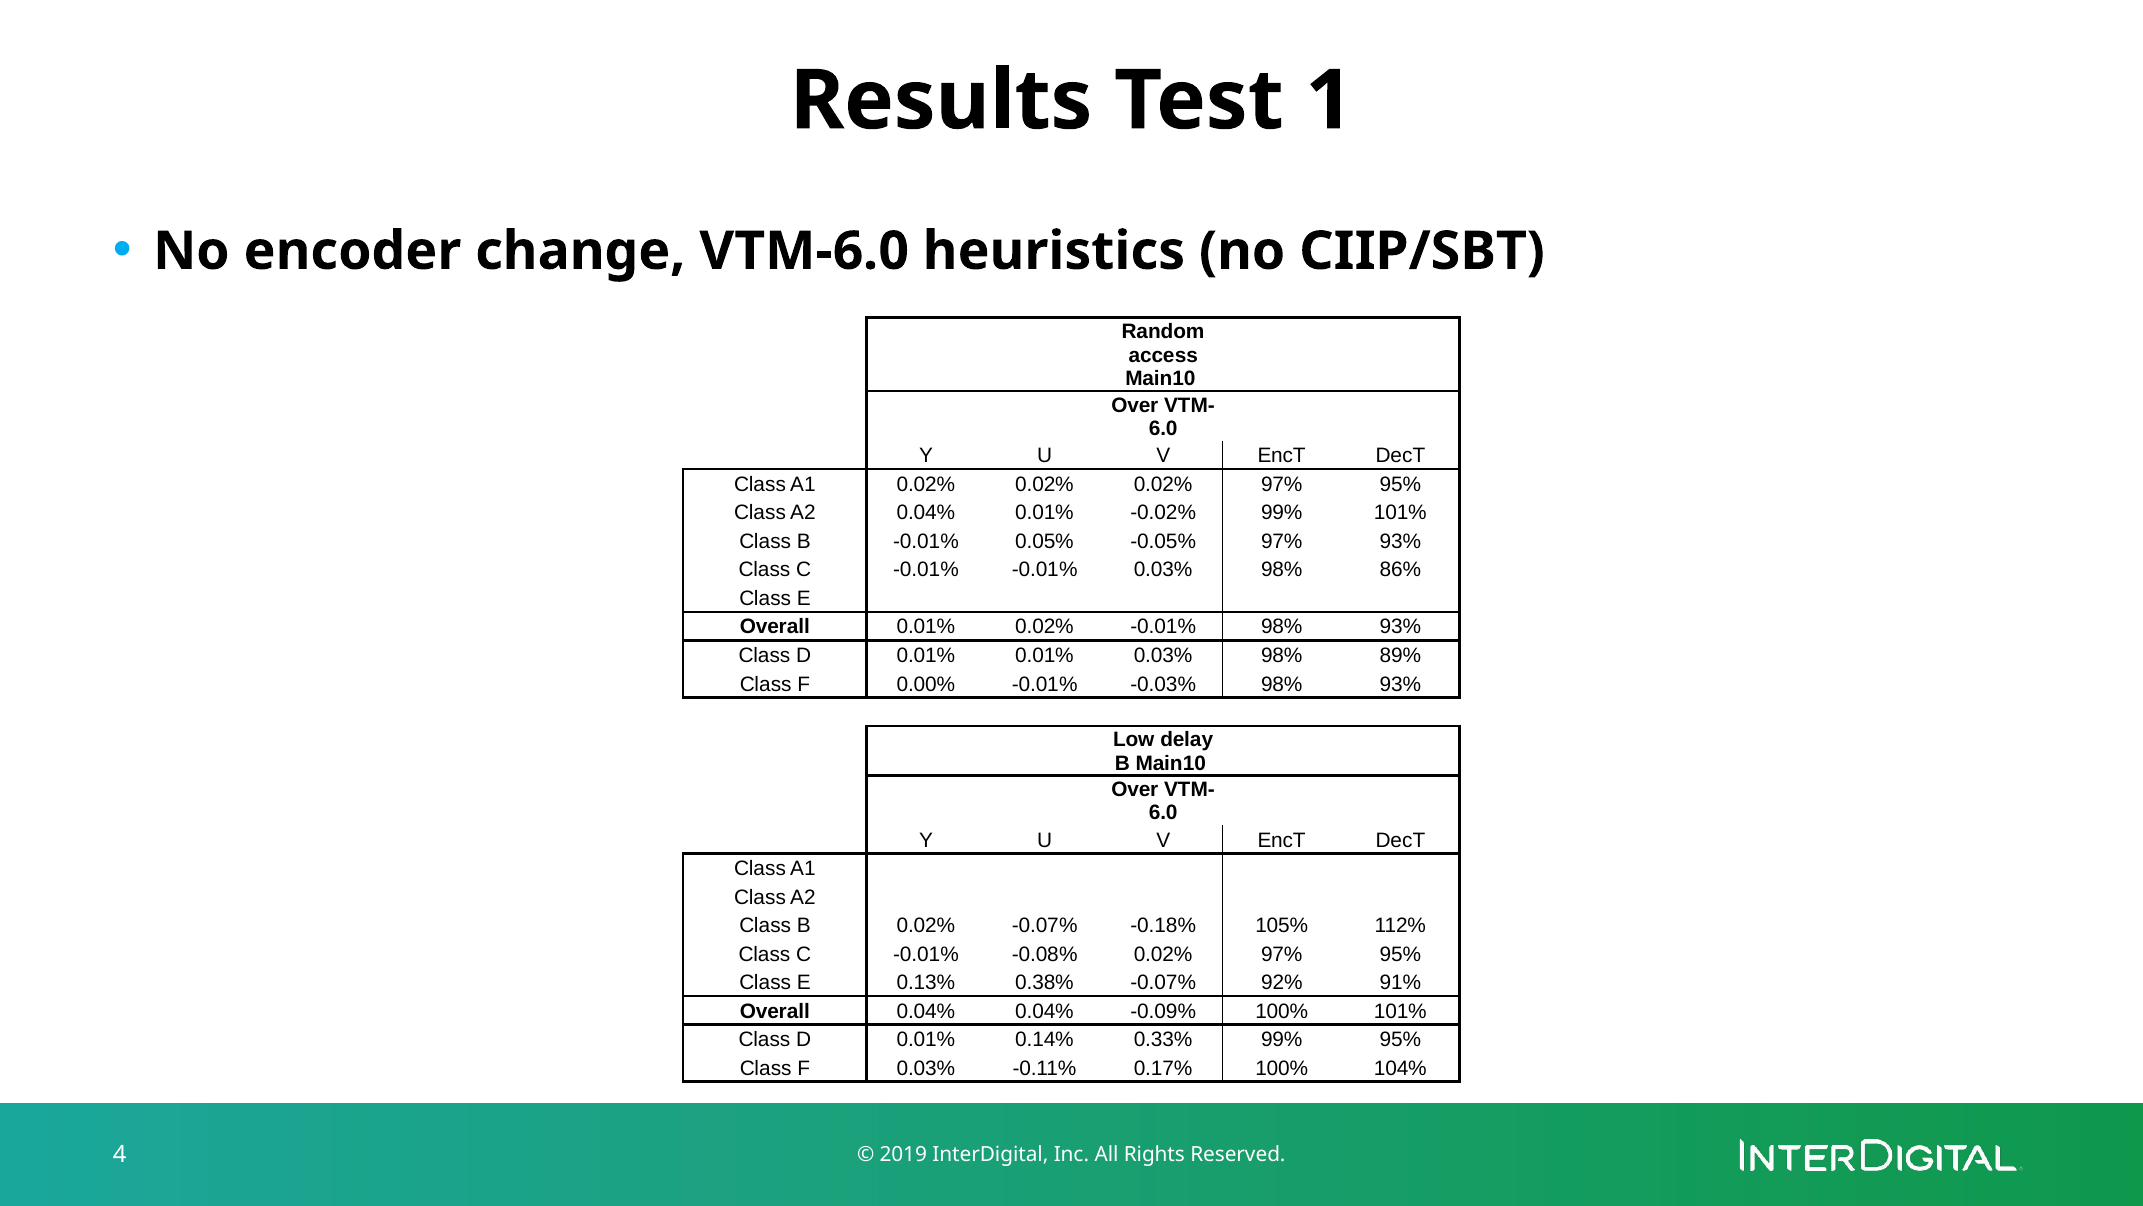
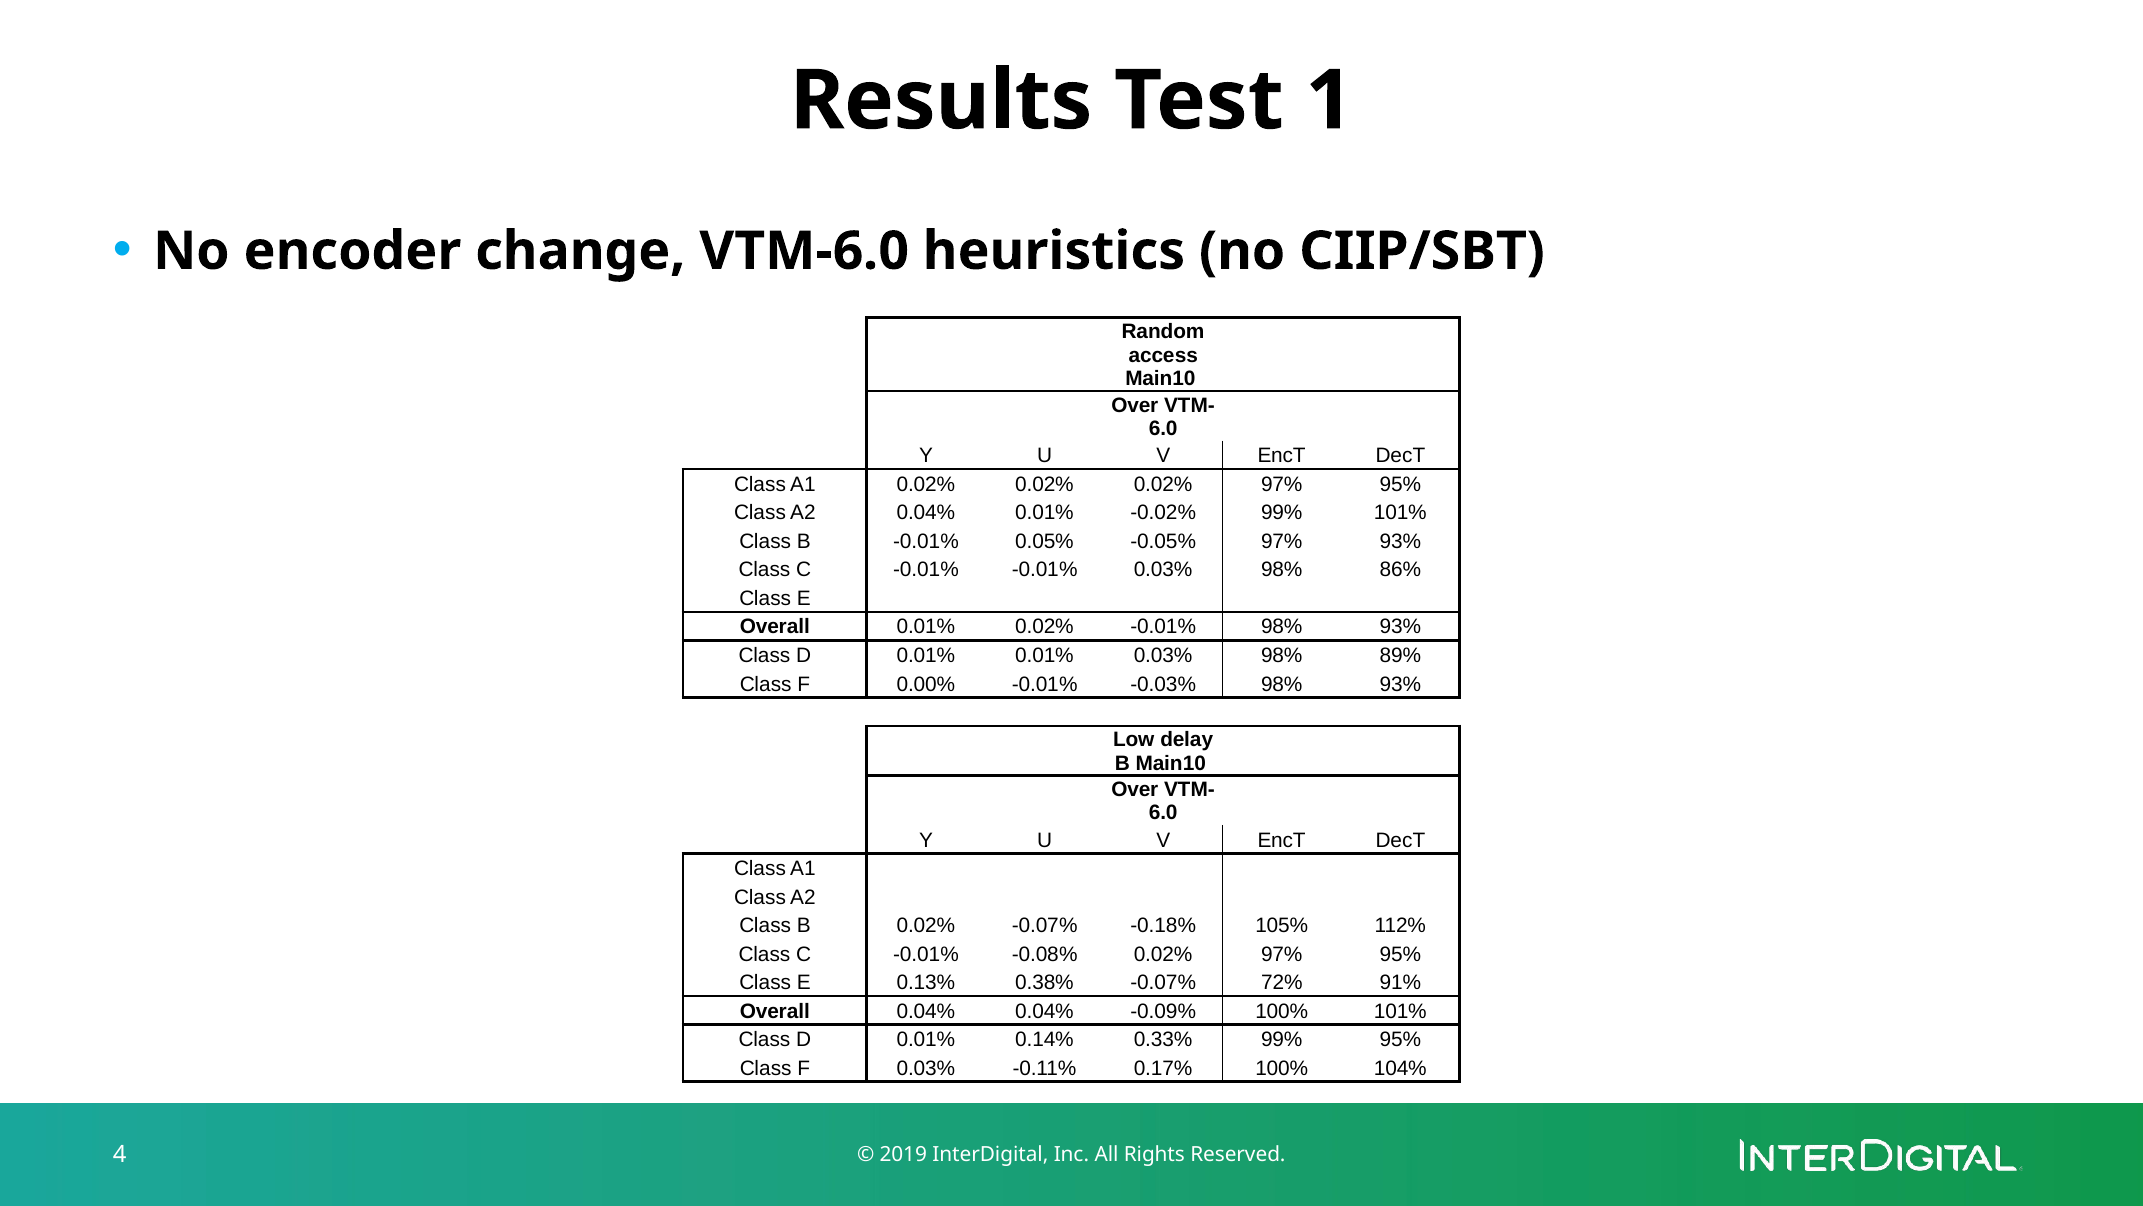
92%: 92% -> 72%
